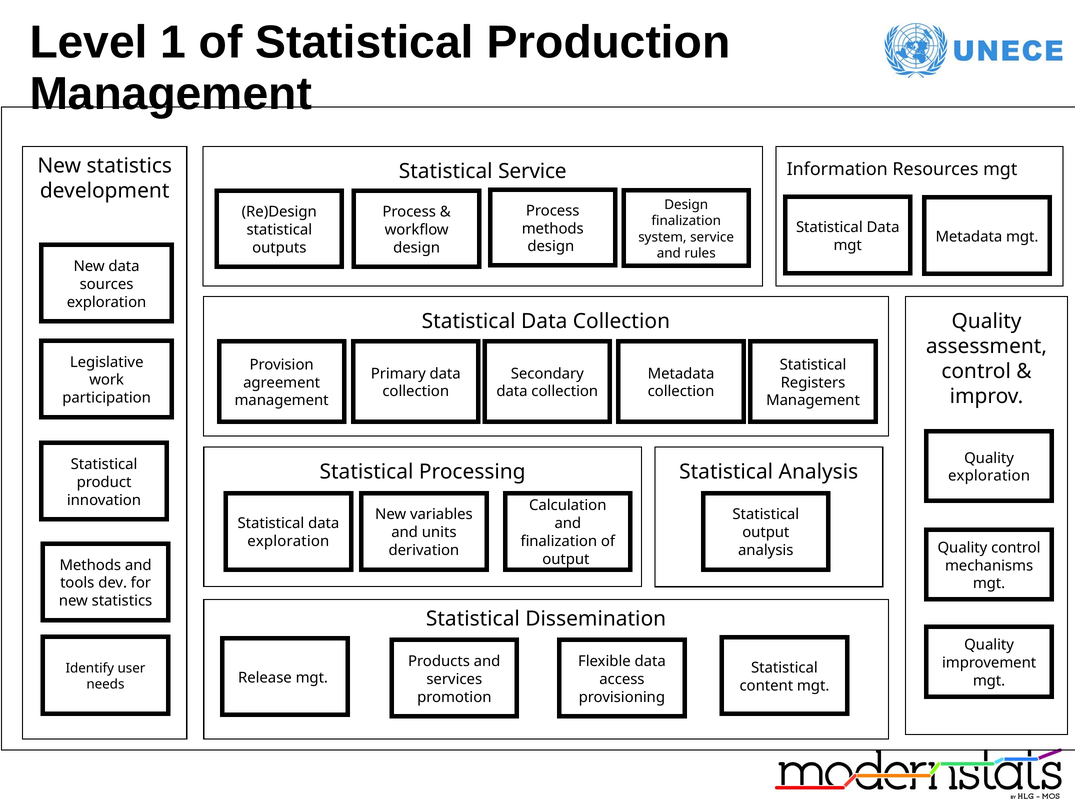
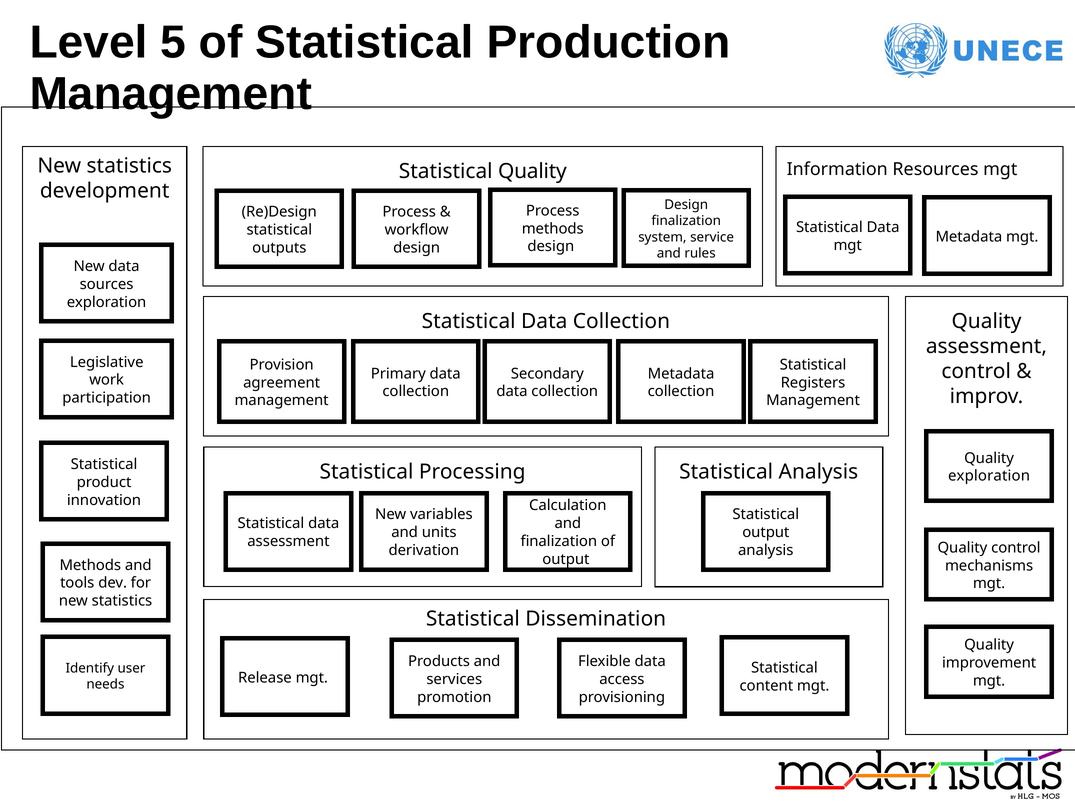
1: 1 -> 5
Statistical Service: Service -> Quality
exploration at (288, 542): exploration -> assessment
